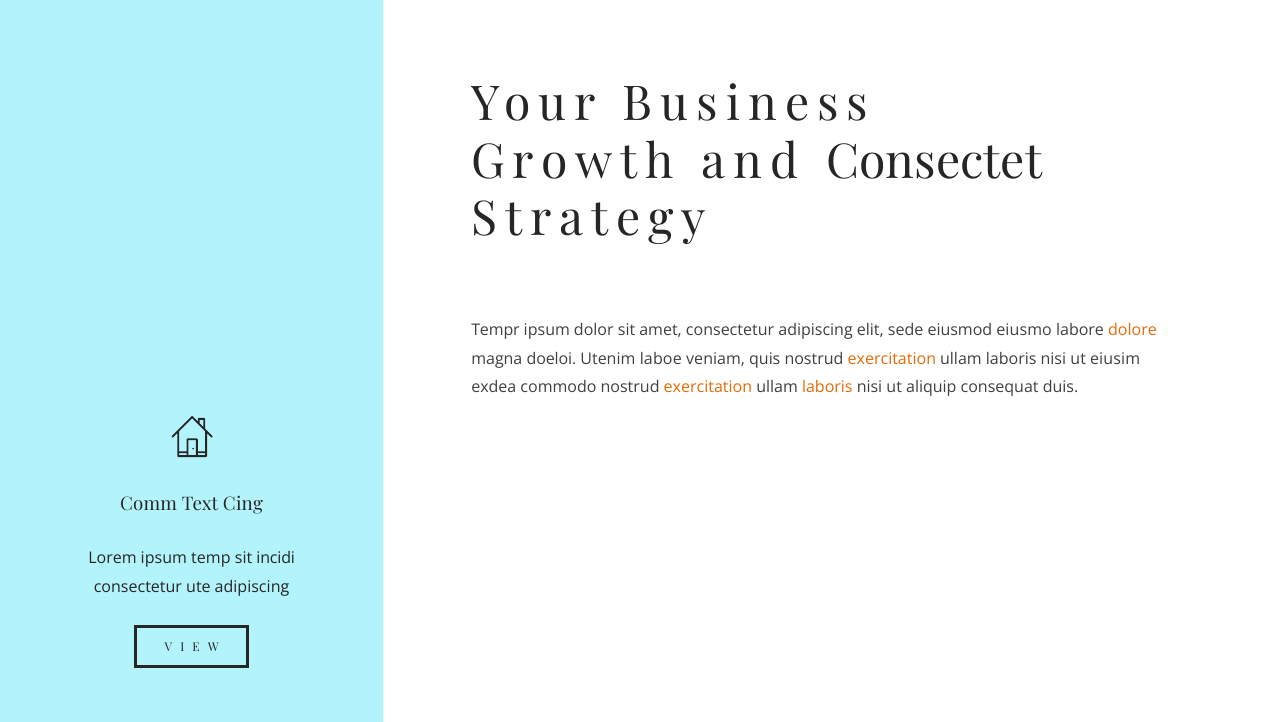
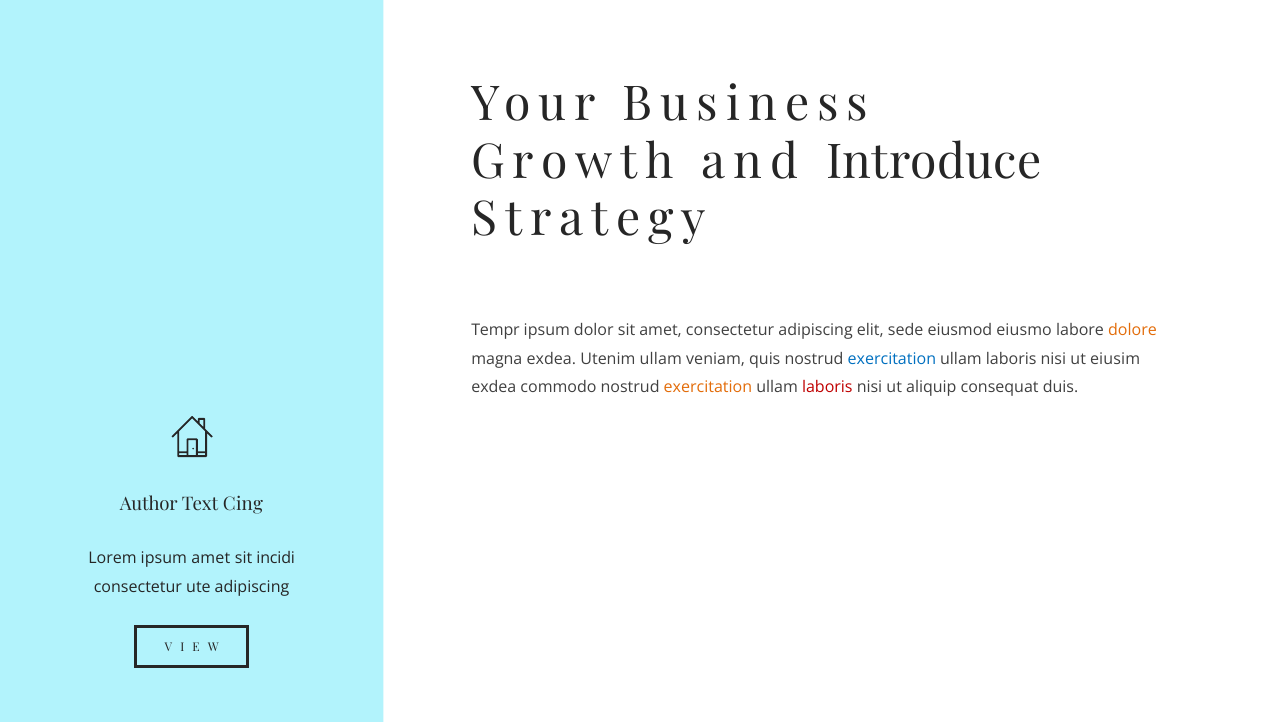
Consectet: Consectet -> Introduce
magna doeloi: doeloi -> exdea
Utenim laboe: laboe -> ullam
exercitation at (892, 359) colour: orange -> blue
laboris at (827, 387) colour: orange -> red
Comm: Comm -> Author
ipsum temp: temp -> amet
